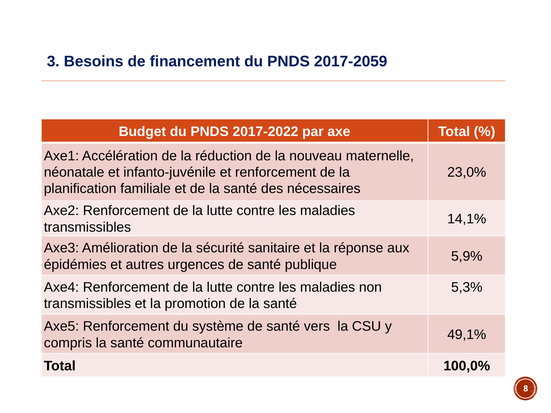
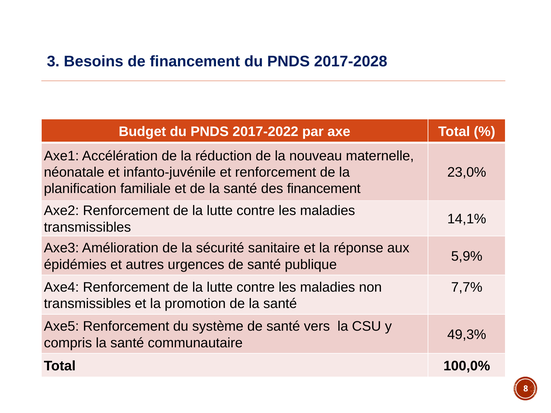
2017-2059: 2017-2059 -> 2017-2028
des nécessaires: nécessaires -> financement
5,3%: 5,3% -> 7,7%
49,1%: 49,1% -> 49,3%
